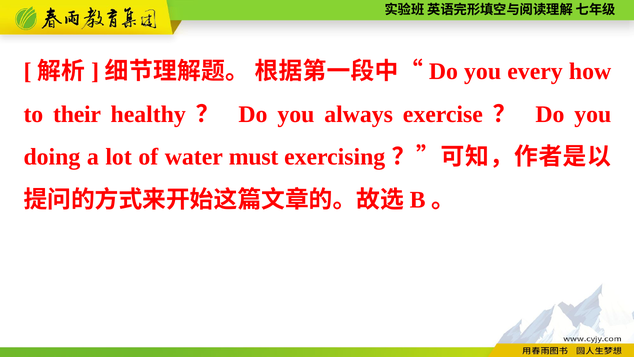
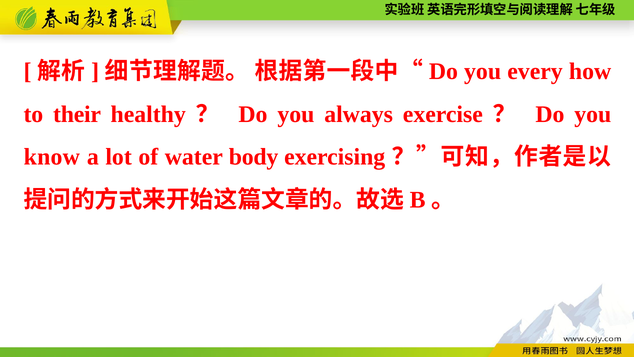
doing: doing -> know
must: must -> body
